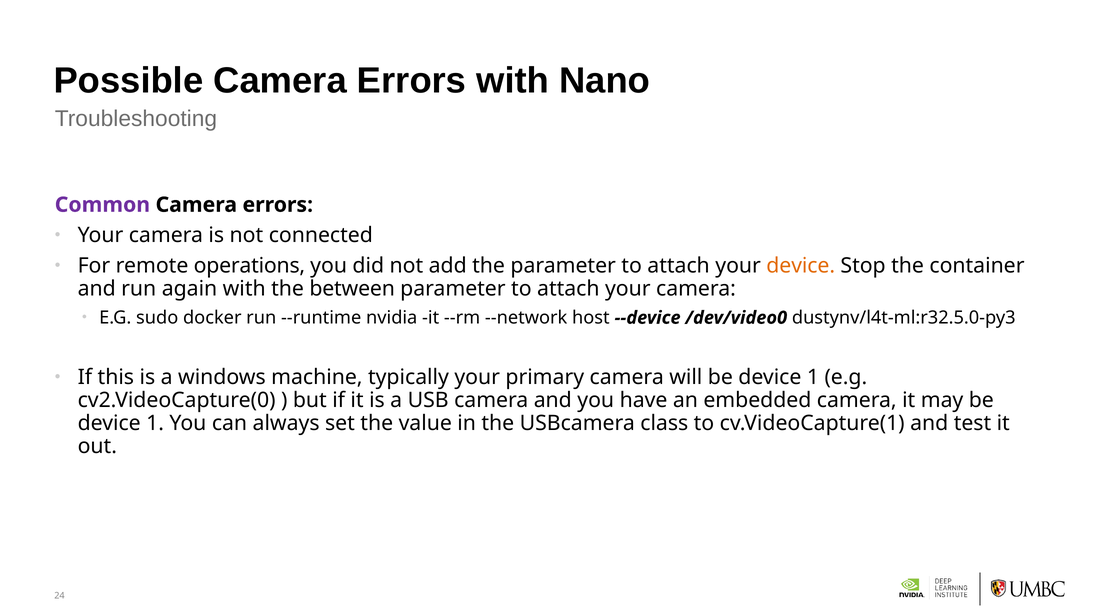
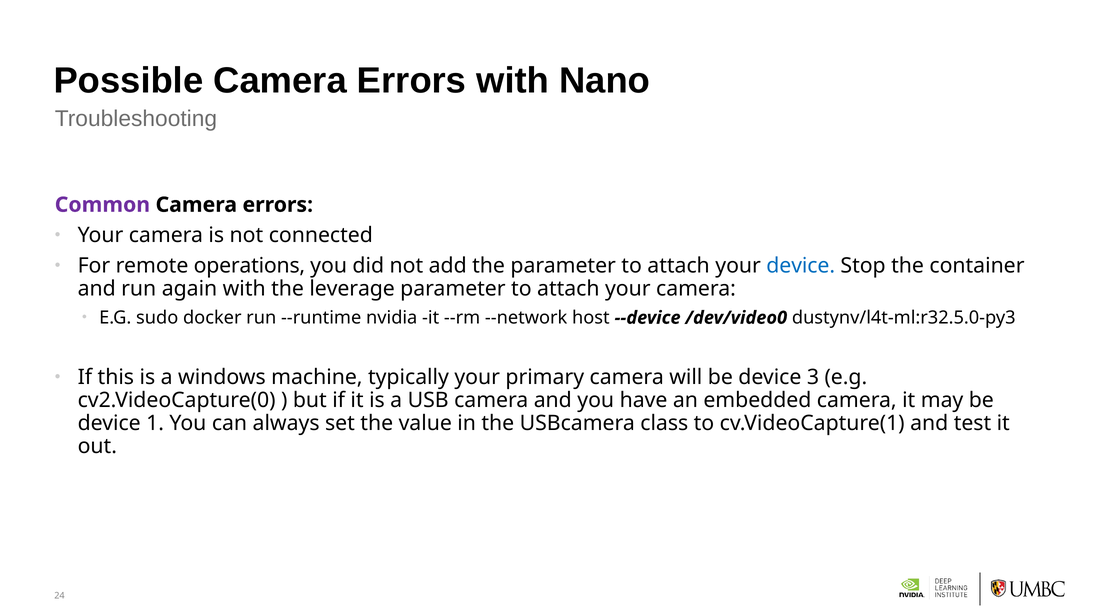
device at (801, 266) colour: orange -> blue
between: between -> leverage
will be device 1: 1 -> 3
